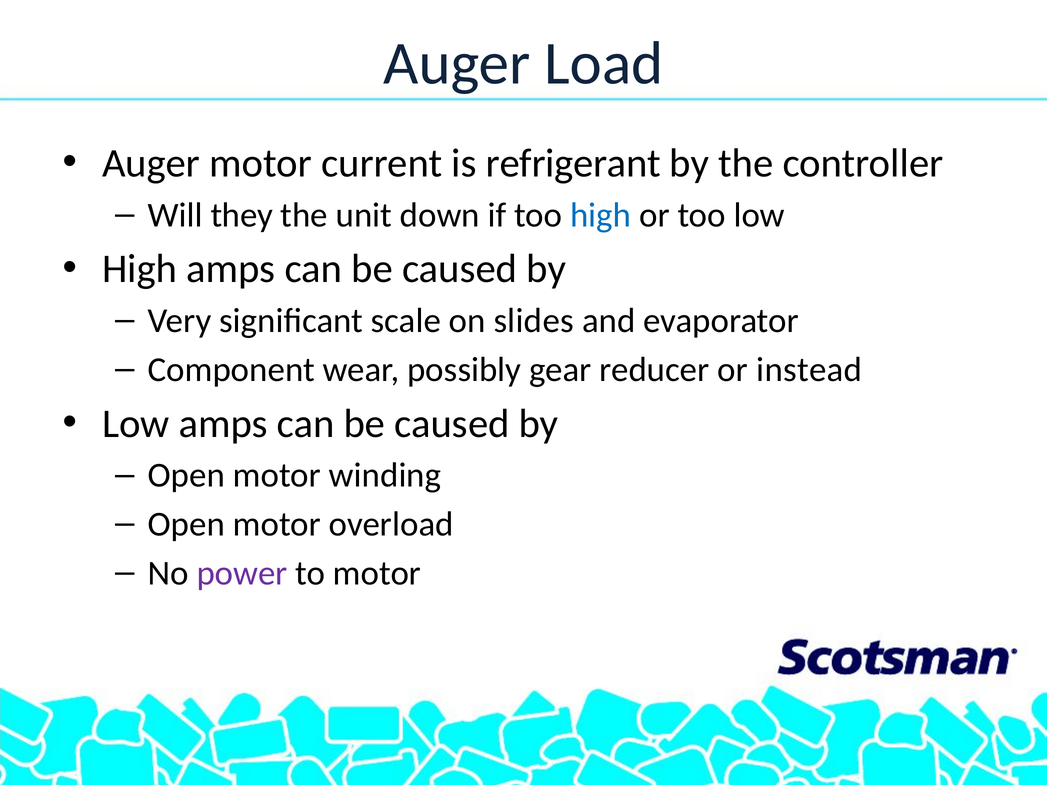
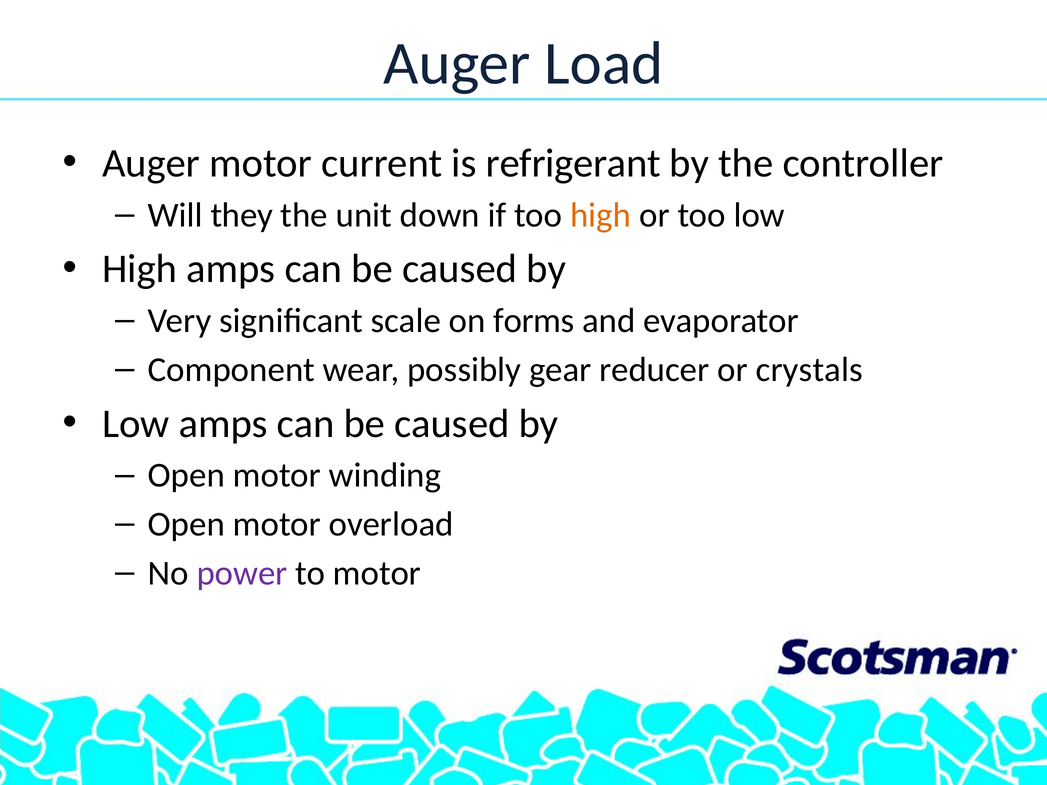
high at (601, 215) colour: blue -> orange
slides: slides -> forms
instead: instead -> crystals
